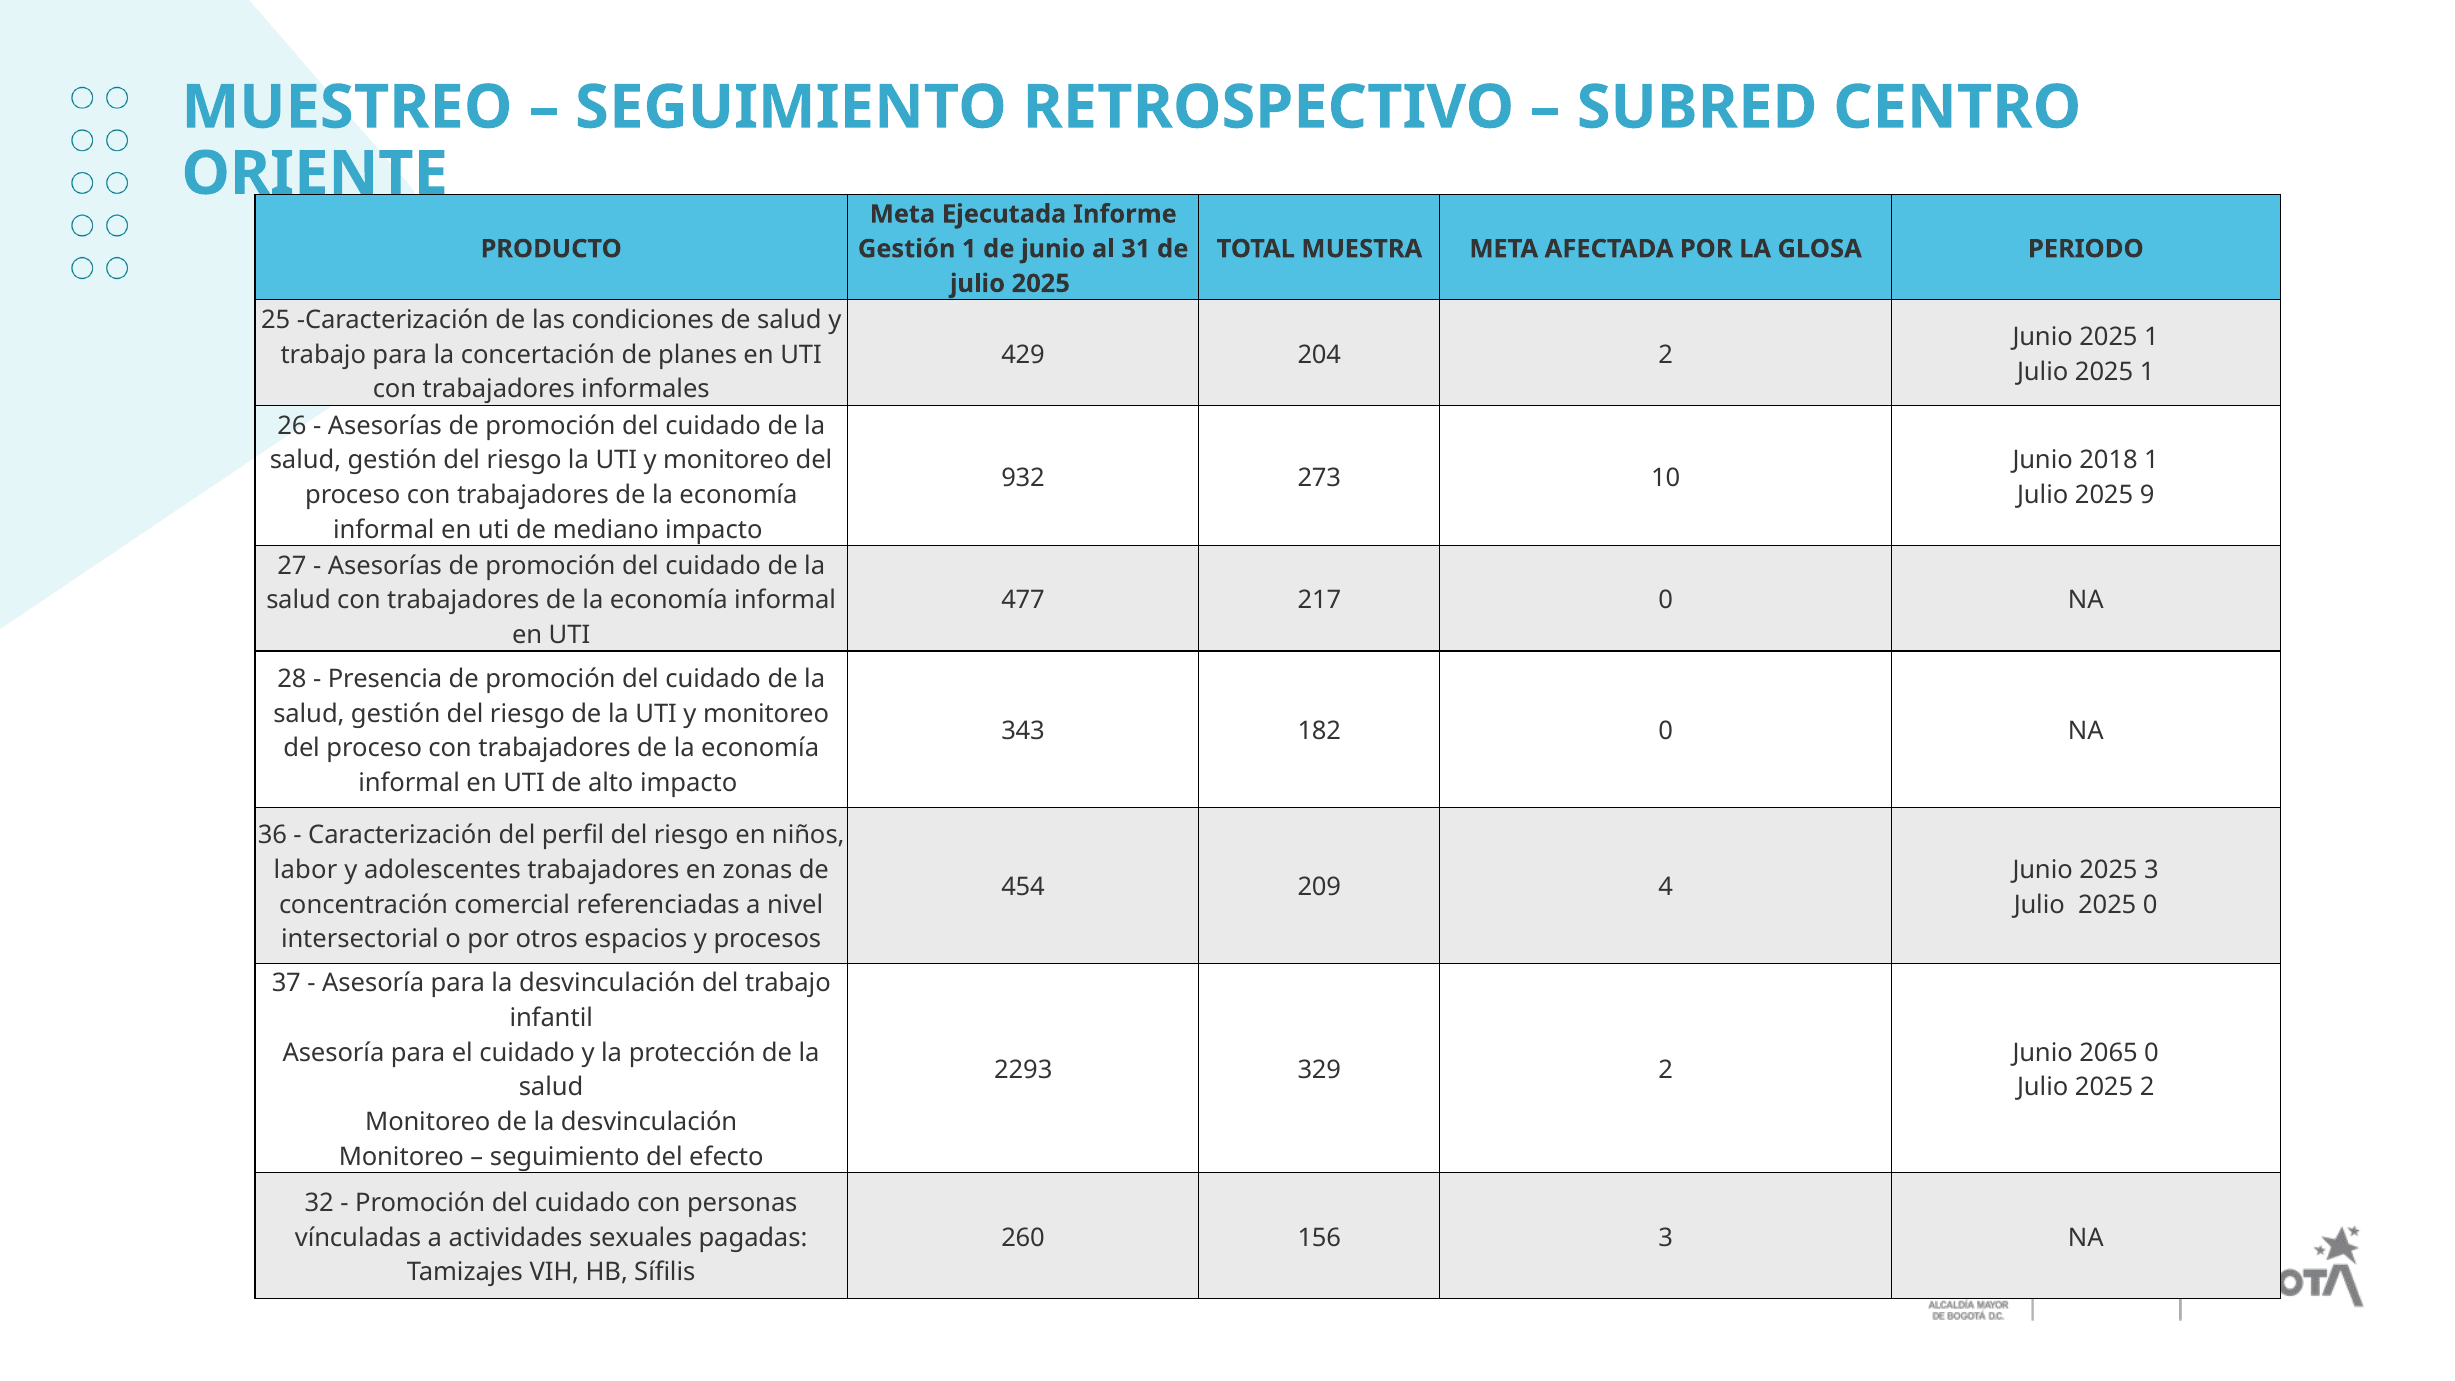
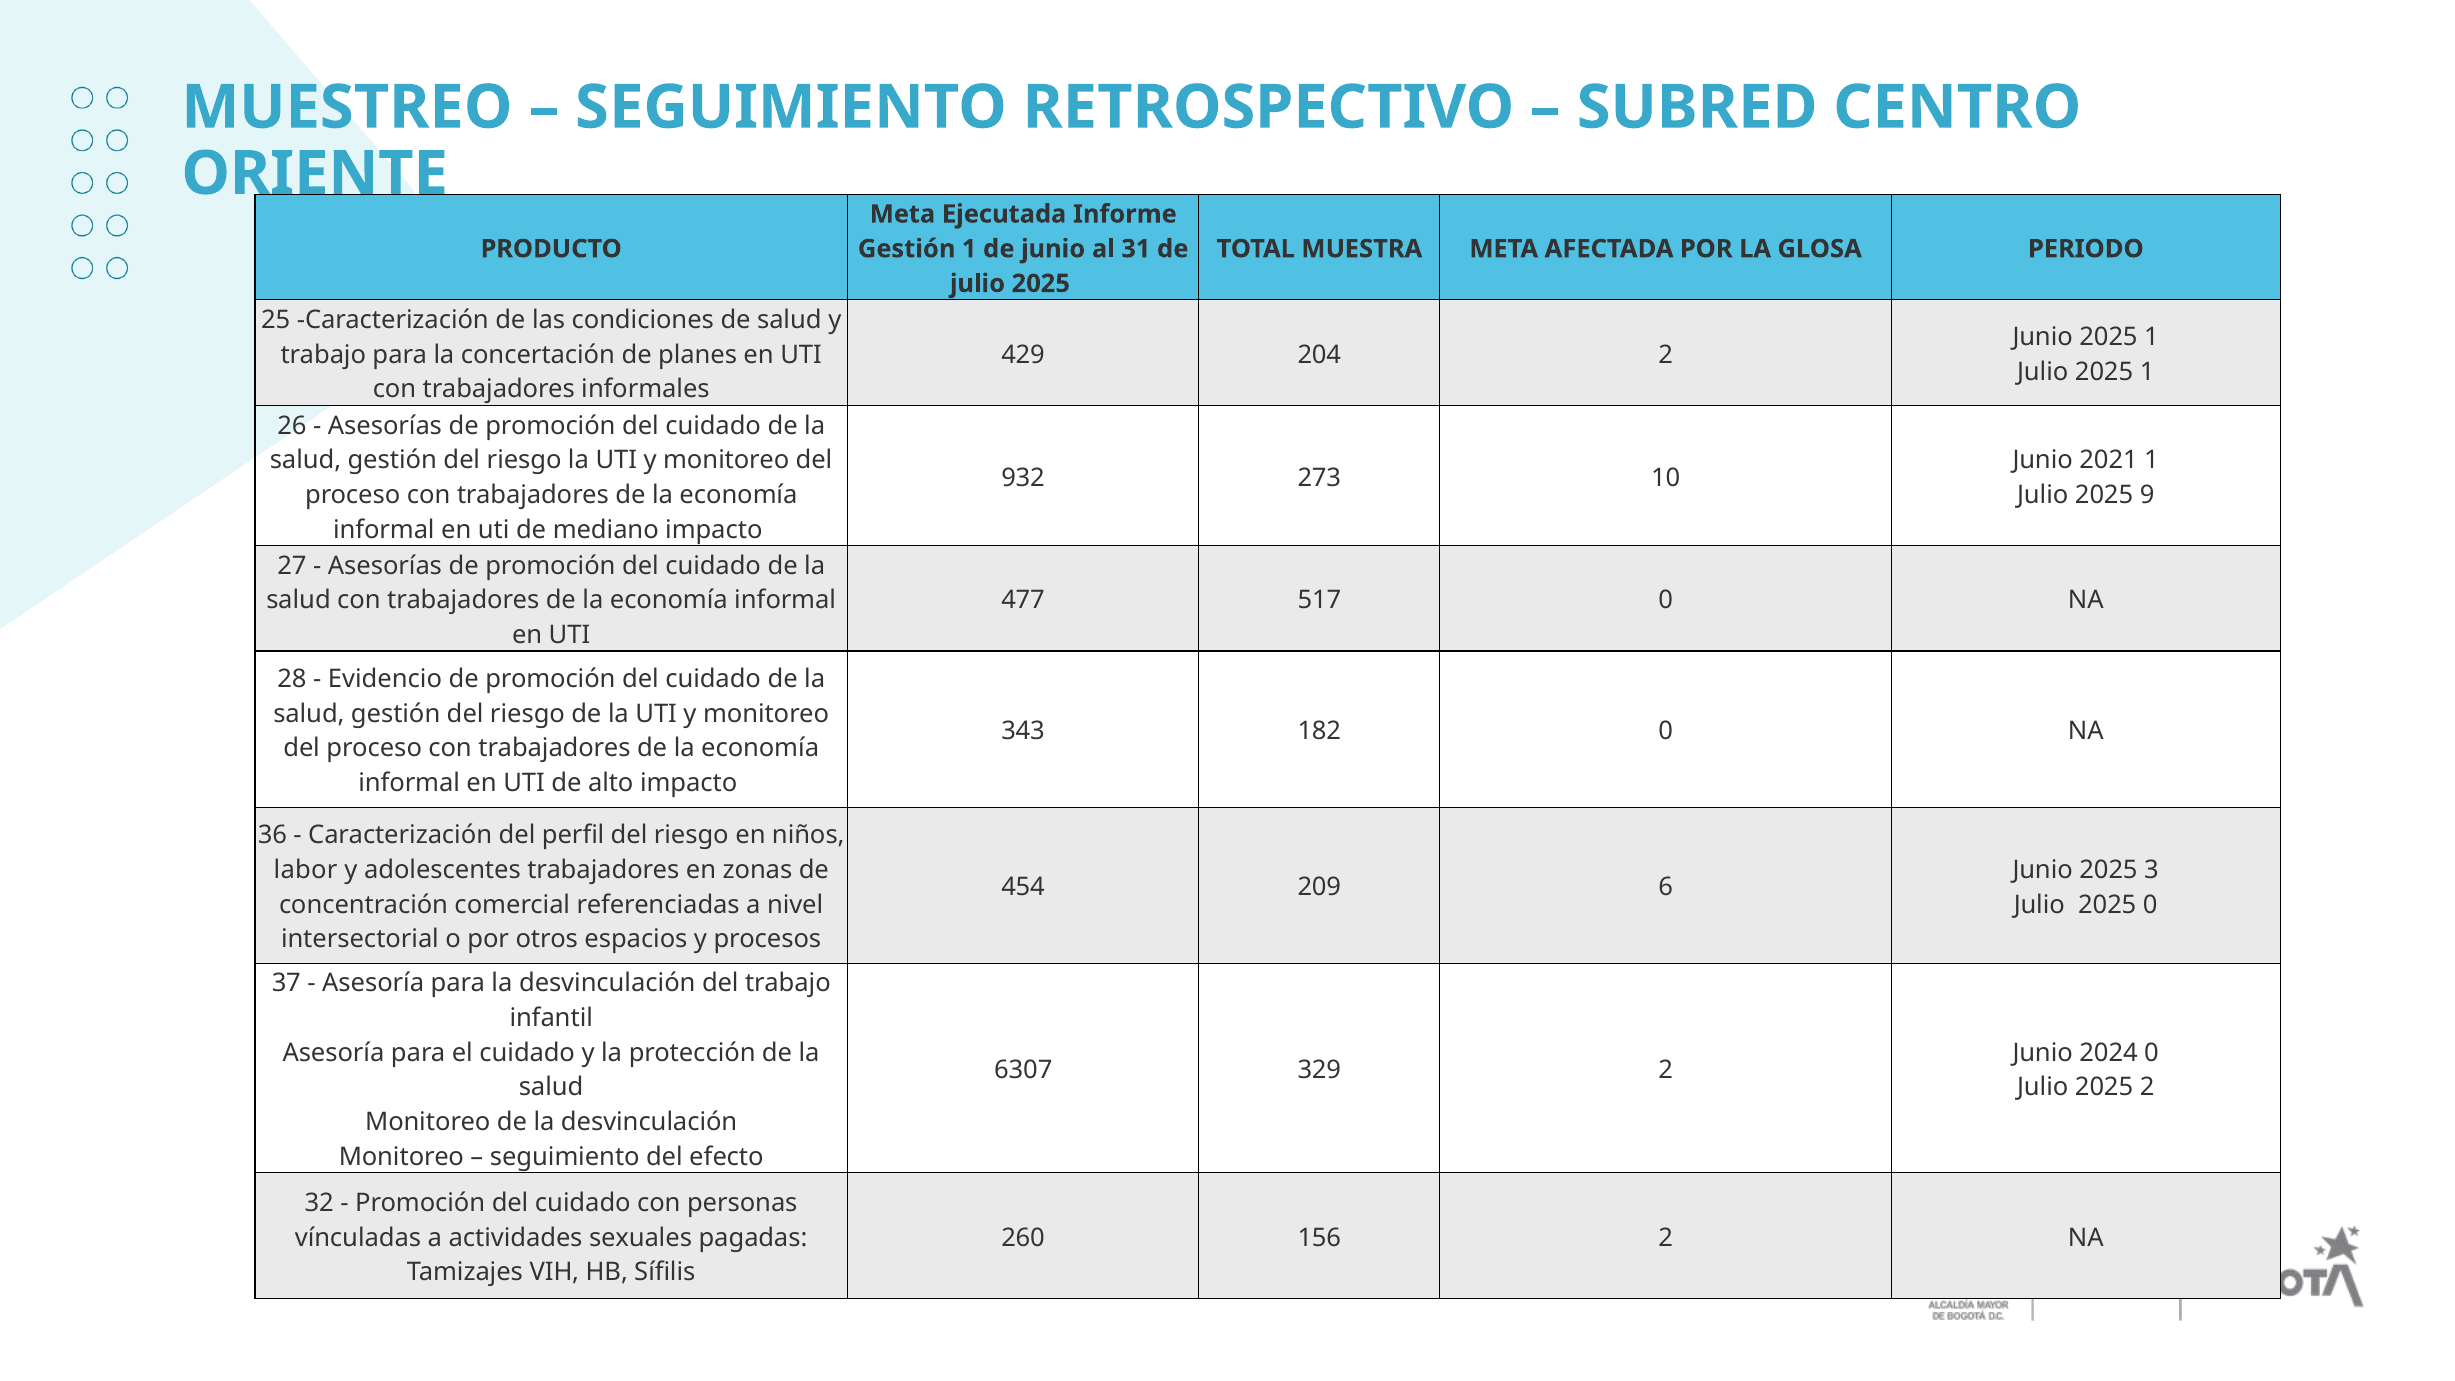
2018: 2018 -> 2021
217: 217 -> 517
Presencia: Presencia -> Evidencio
4: 4 -> 6
2065: 2065 -> 2024
2293: 2293 -> 6307
156 3: 3 -> 2
